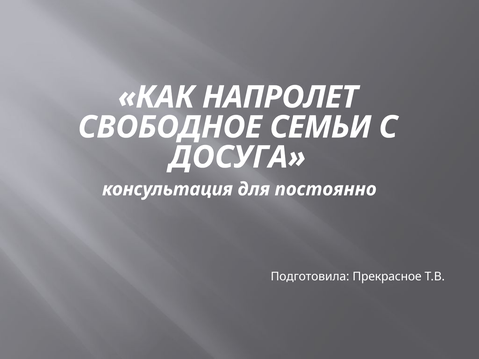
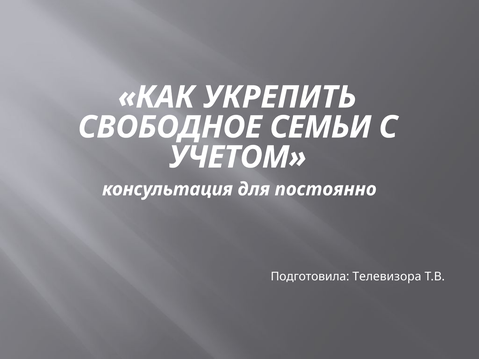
НАПРОЛЕТ: НАПРОЛЕТ -> УКРЕПИТЬ
ДОСУГА: ДОСУГА -> УЧЕТОМ
Прекрасное: Прекрасное -> Телевизора
